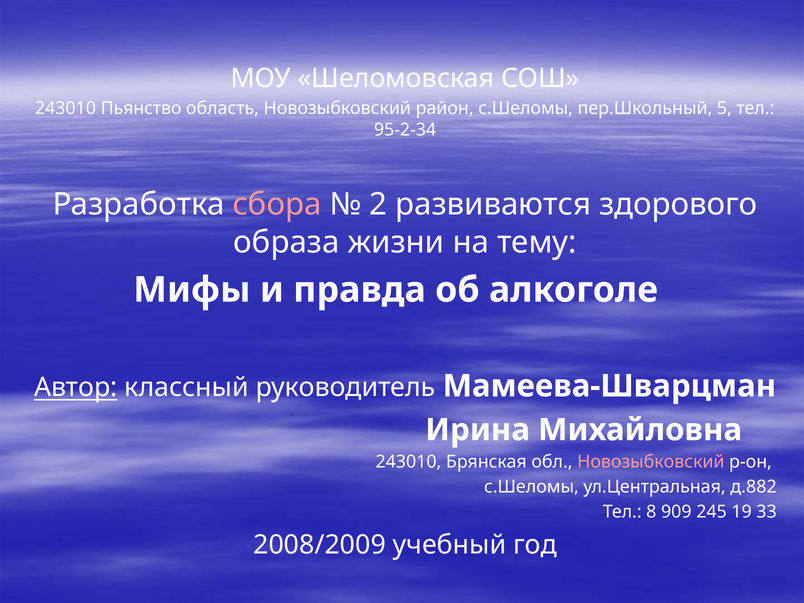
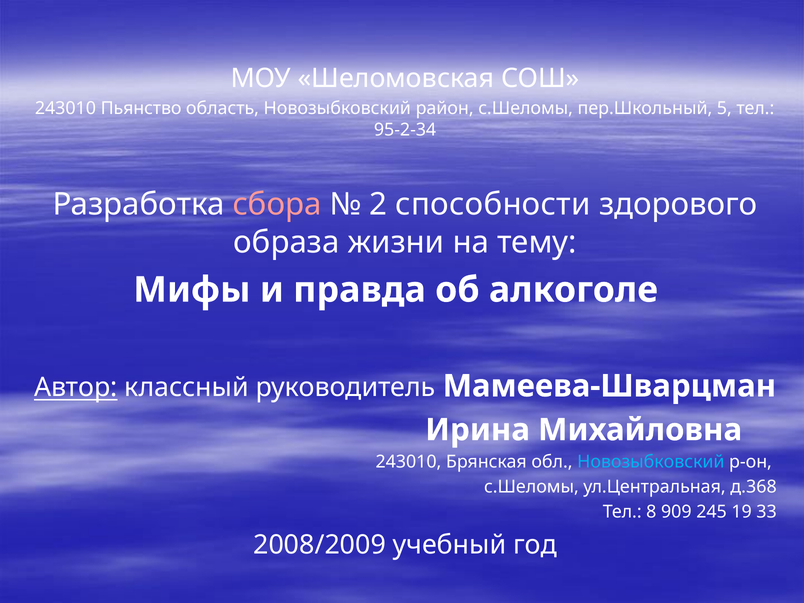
развиваются: развиваются -> способности
Новозыбковский at (651, 462) colour: pink -> light blue
д.882: д.882 -> д.368
